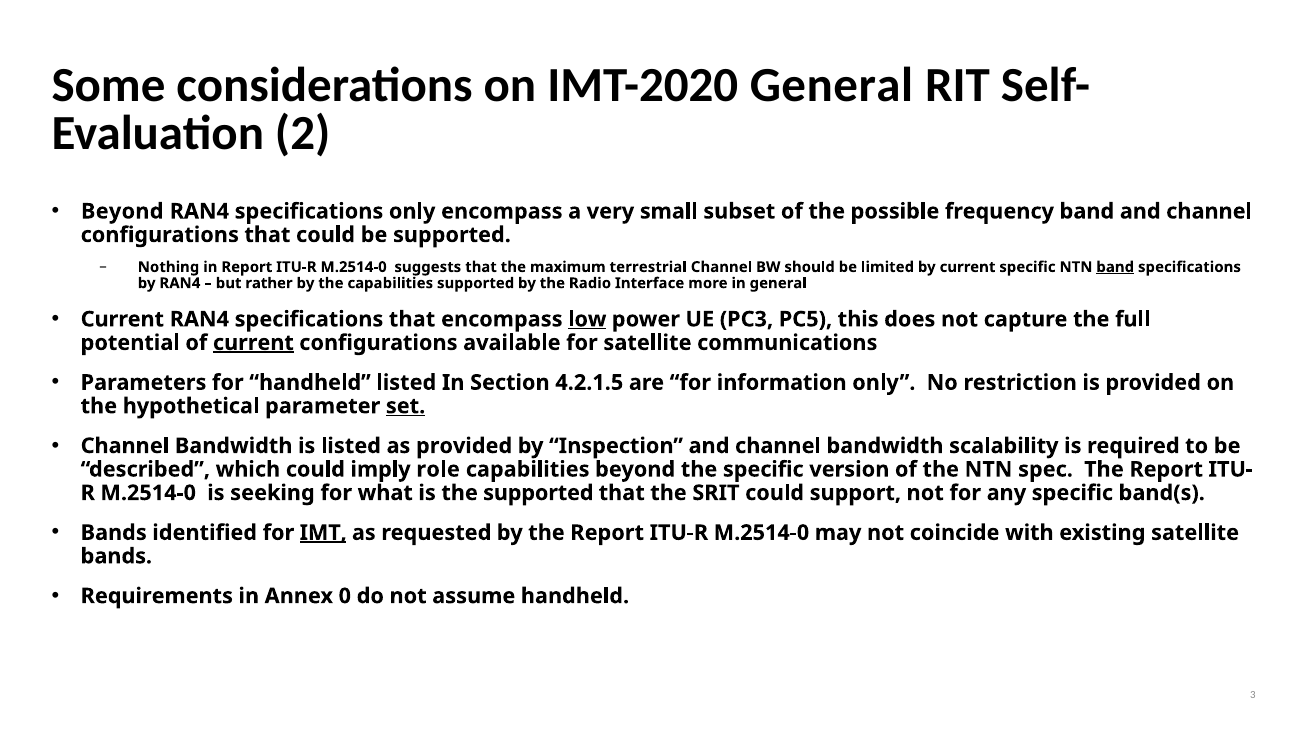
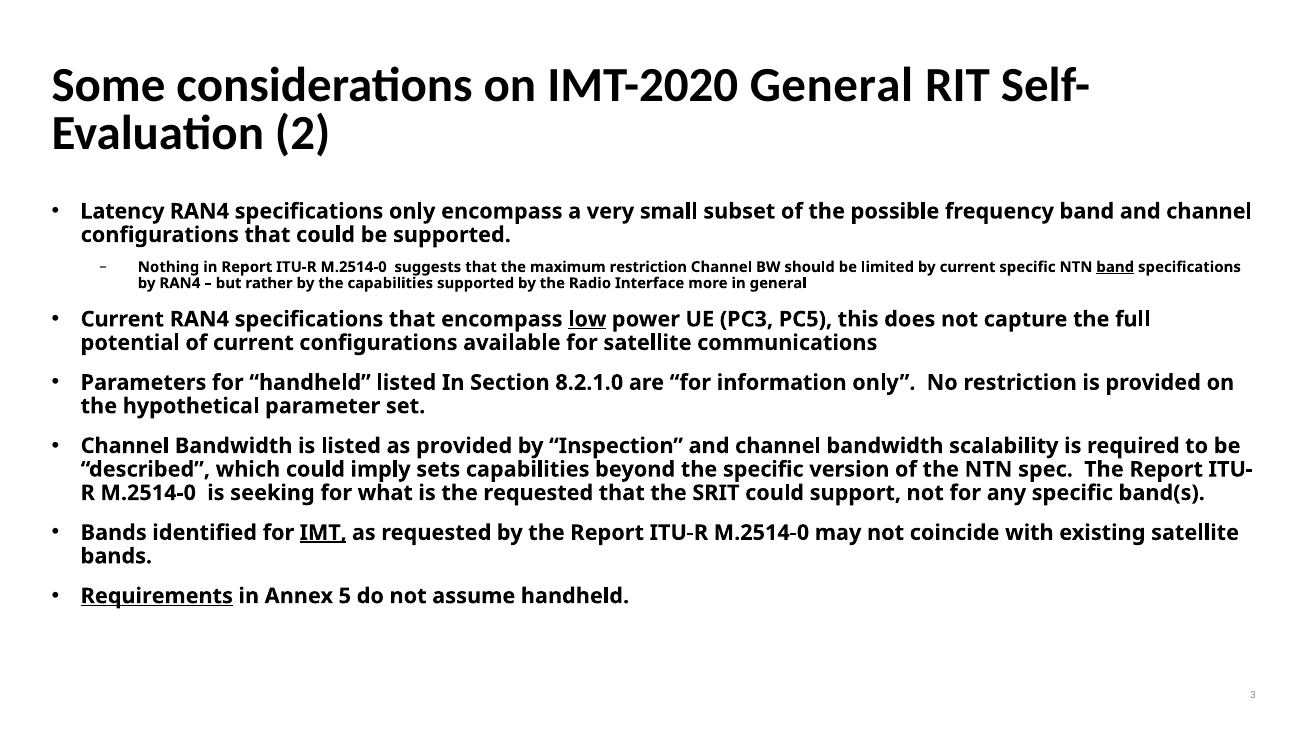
Beyond at (122, 211): Beyond -> Latency
maximum terrestrial: terrestrial -> restriction
current at (253, 343) underline: present -> none
4.2.1.5: 4.2.1.5 -> 8.2.1.0
set underline: present -> none
role: role -> sets
the supported: supported -> requested
Requirements underline: none -> present
0: 0 -> 5
